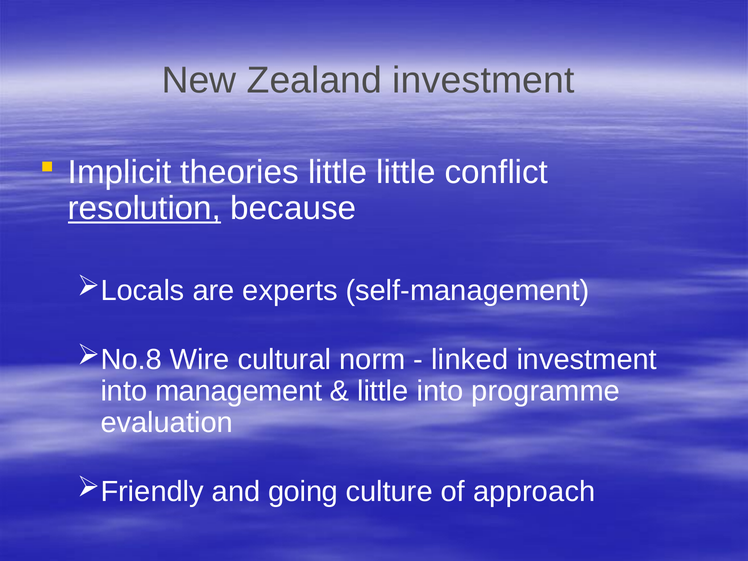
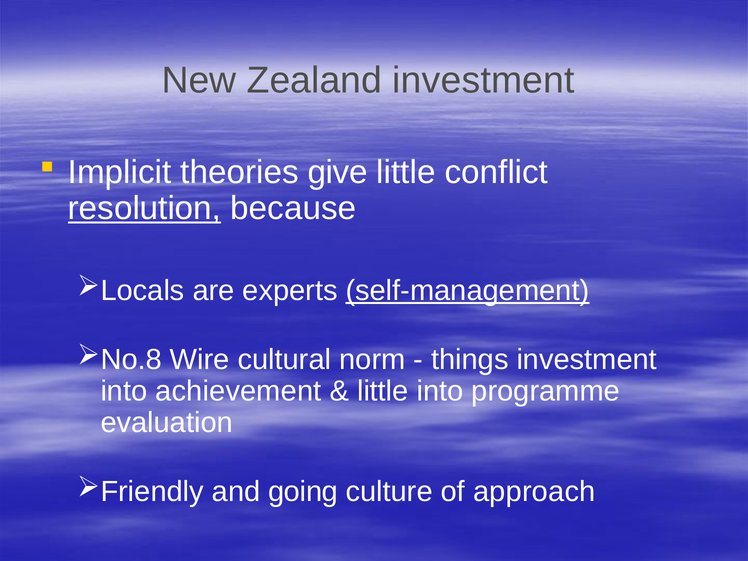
theories little: little -> give
self-management underline: none -> present
linked: linked -> things
management: management -> achievement
